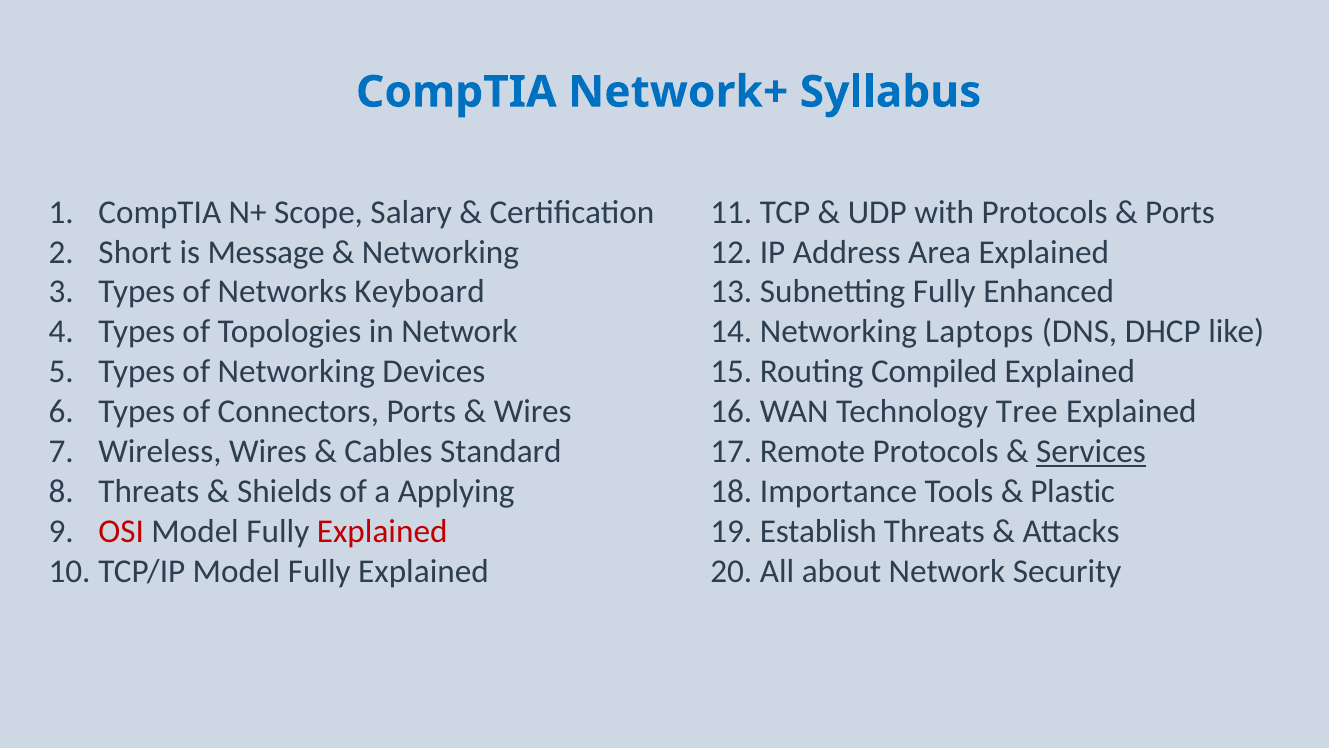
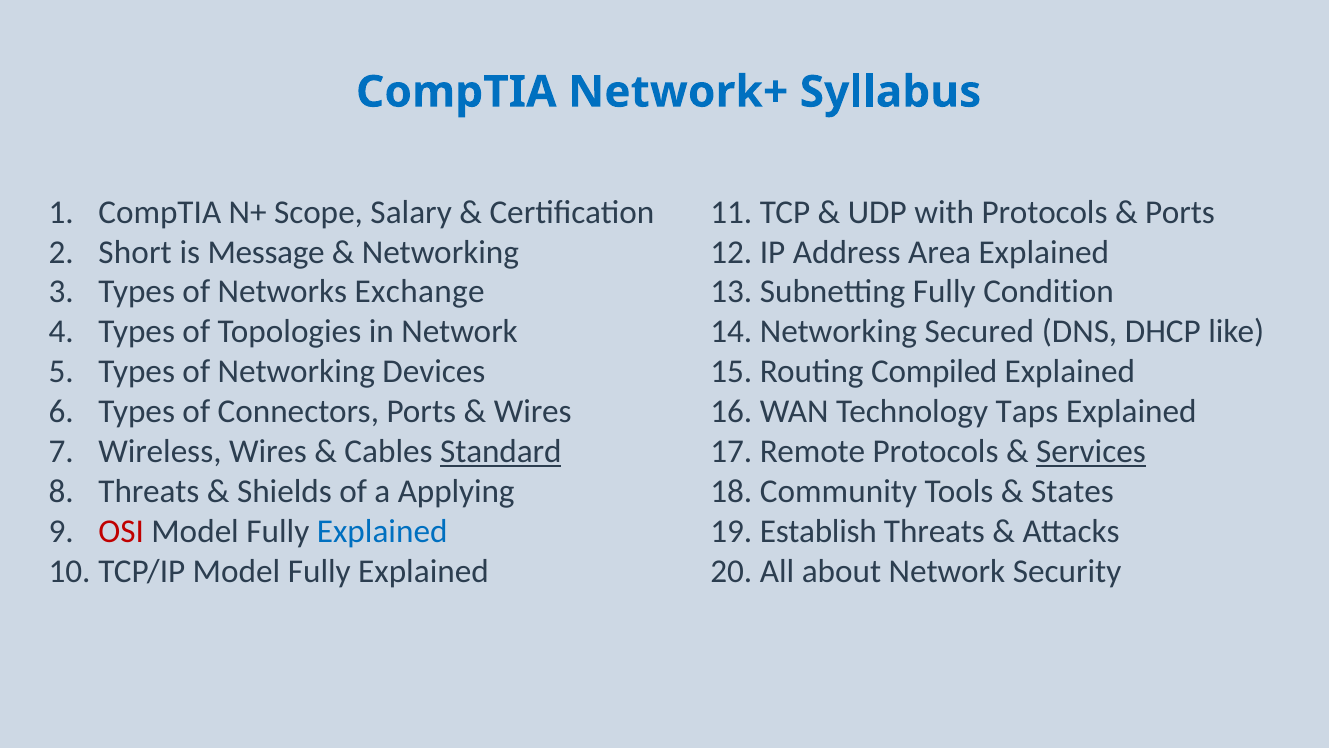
Keyboard: Keyboard -> Exchange
Enhanced: Enhanced -> Condition
Laptops: Laptops -> Secured
Tree: Tree -> Taps
Standard underline: none -> present
Importance: Importance -> Community
Plastic: Plastic -> States
Explained at (382, 531) colour: red -> blue
